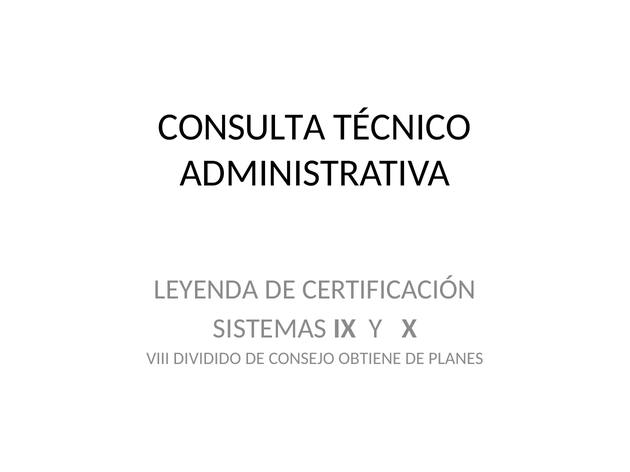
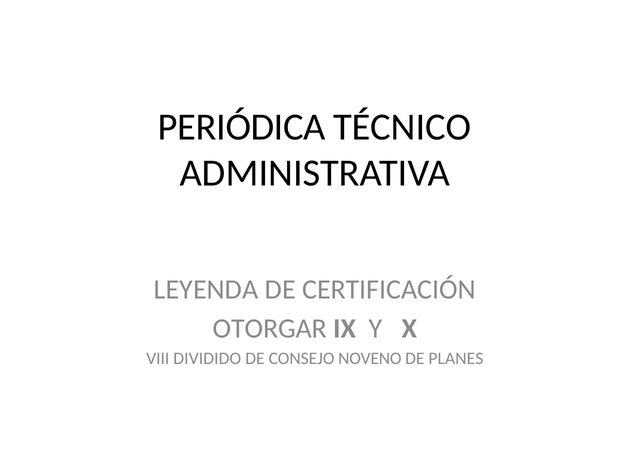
CONSULTA: CONSULTA -> PERIÓDICA
SISTEMAS: SISTEMAS -> OTORGAR
OBTIENE: OBTIENE -> NOVENO
